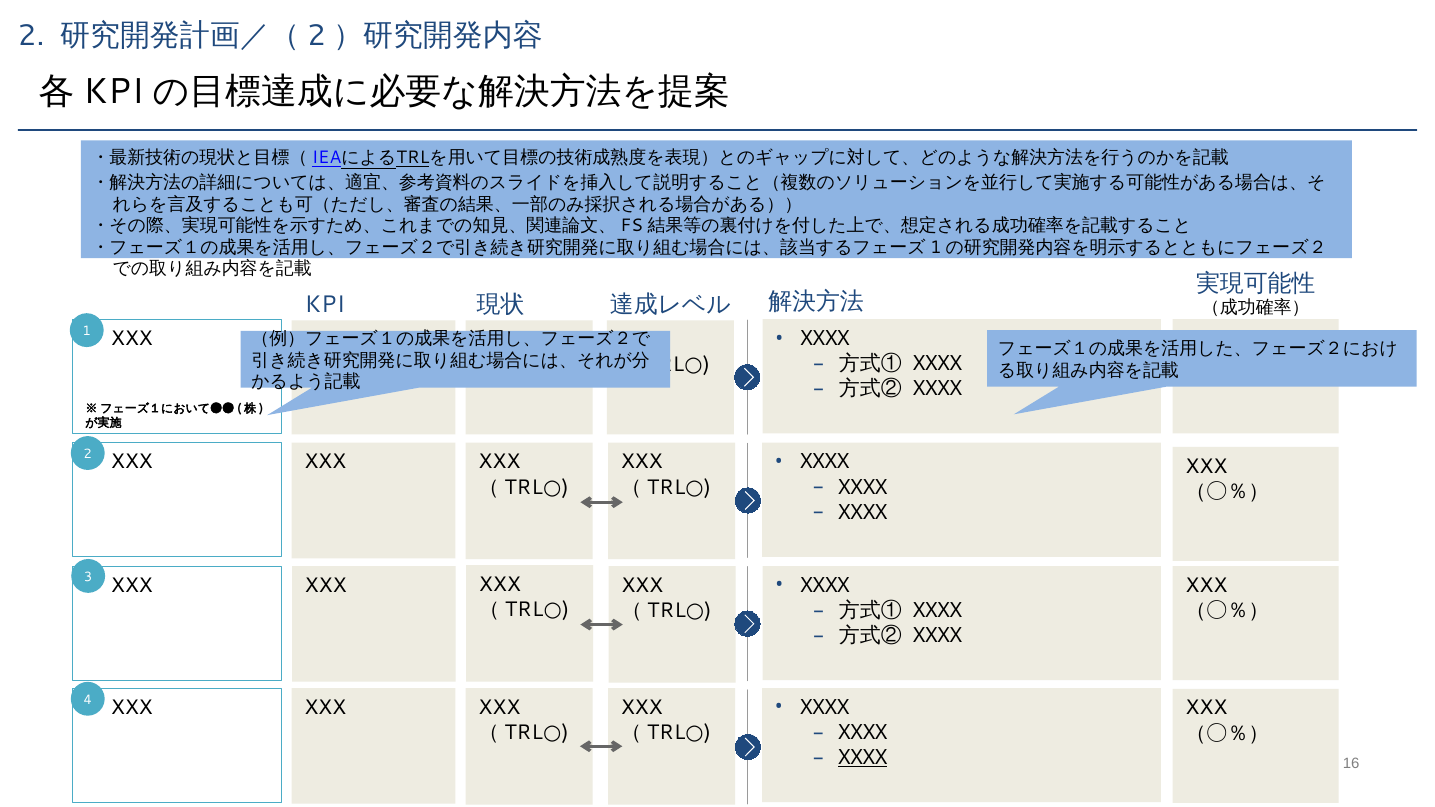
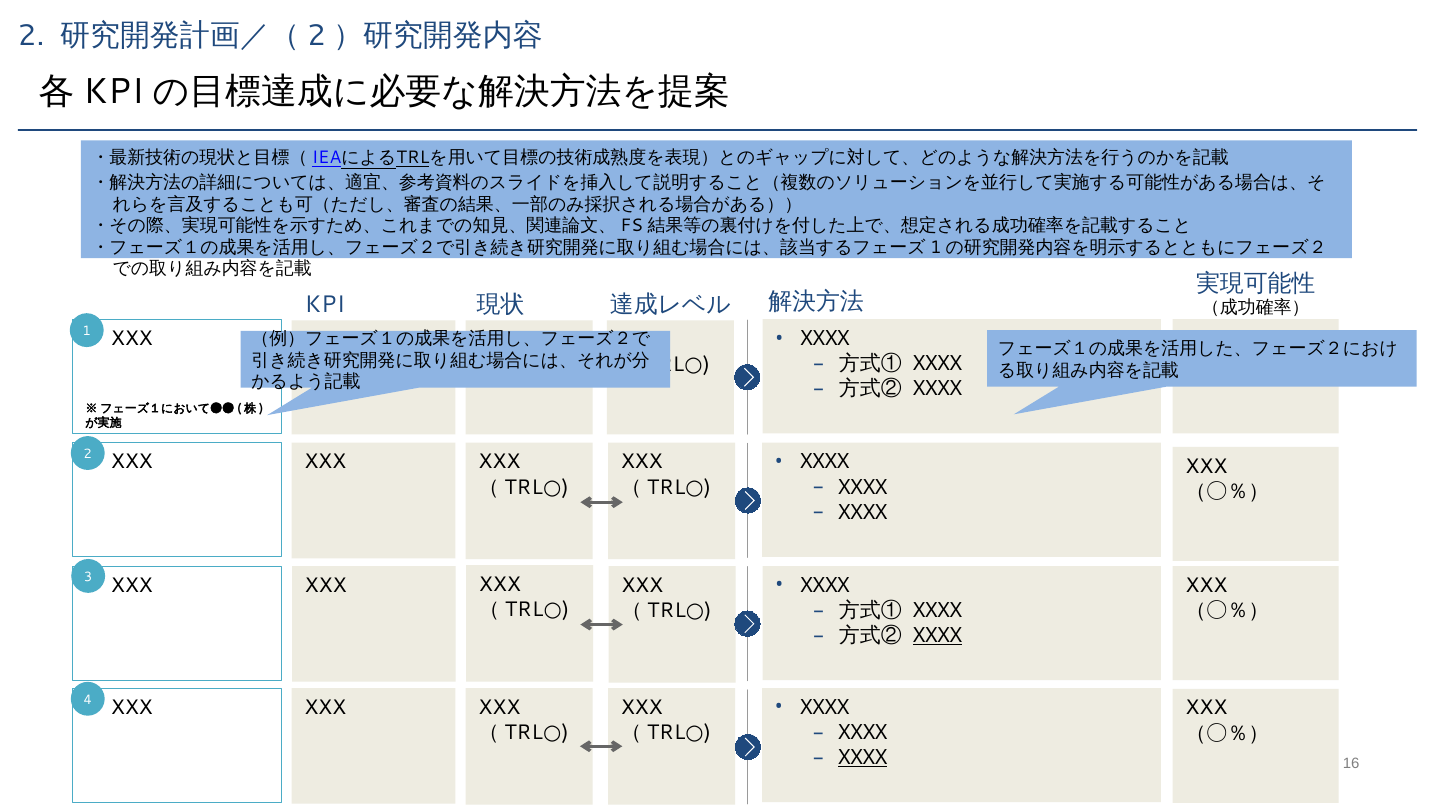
XXXX at (938, 636) underline: none -> present
